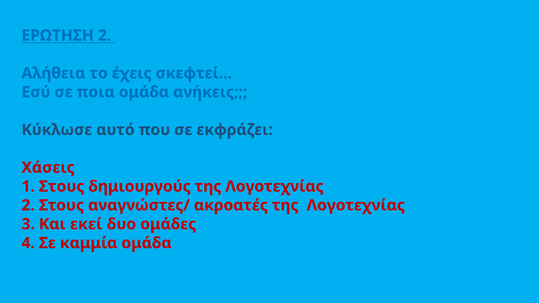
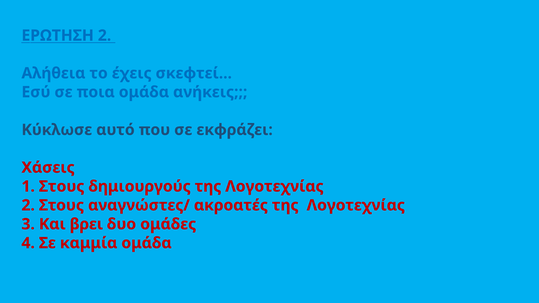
εκεί: εκεί -> βρει
